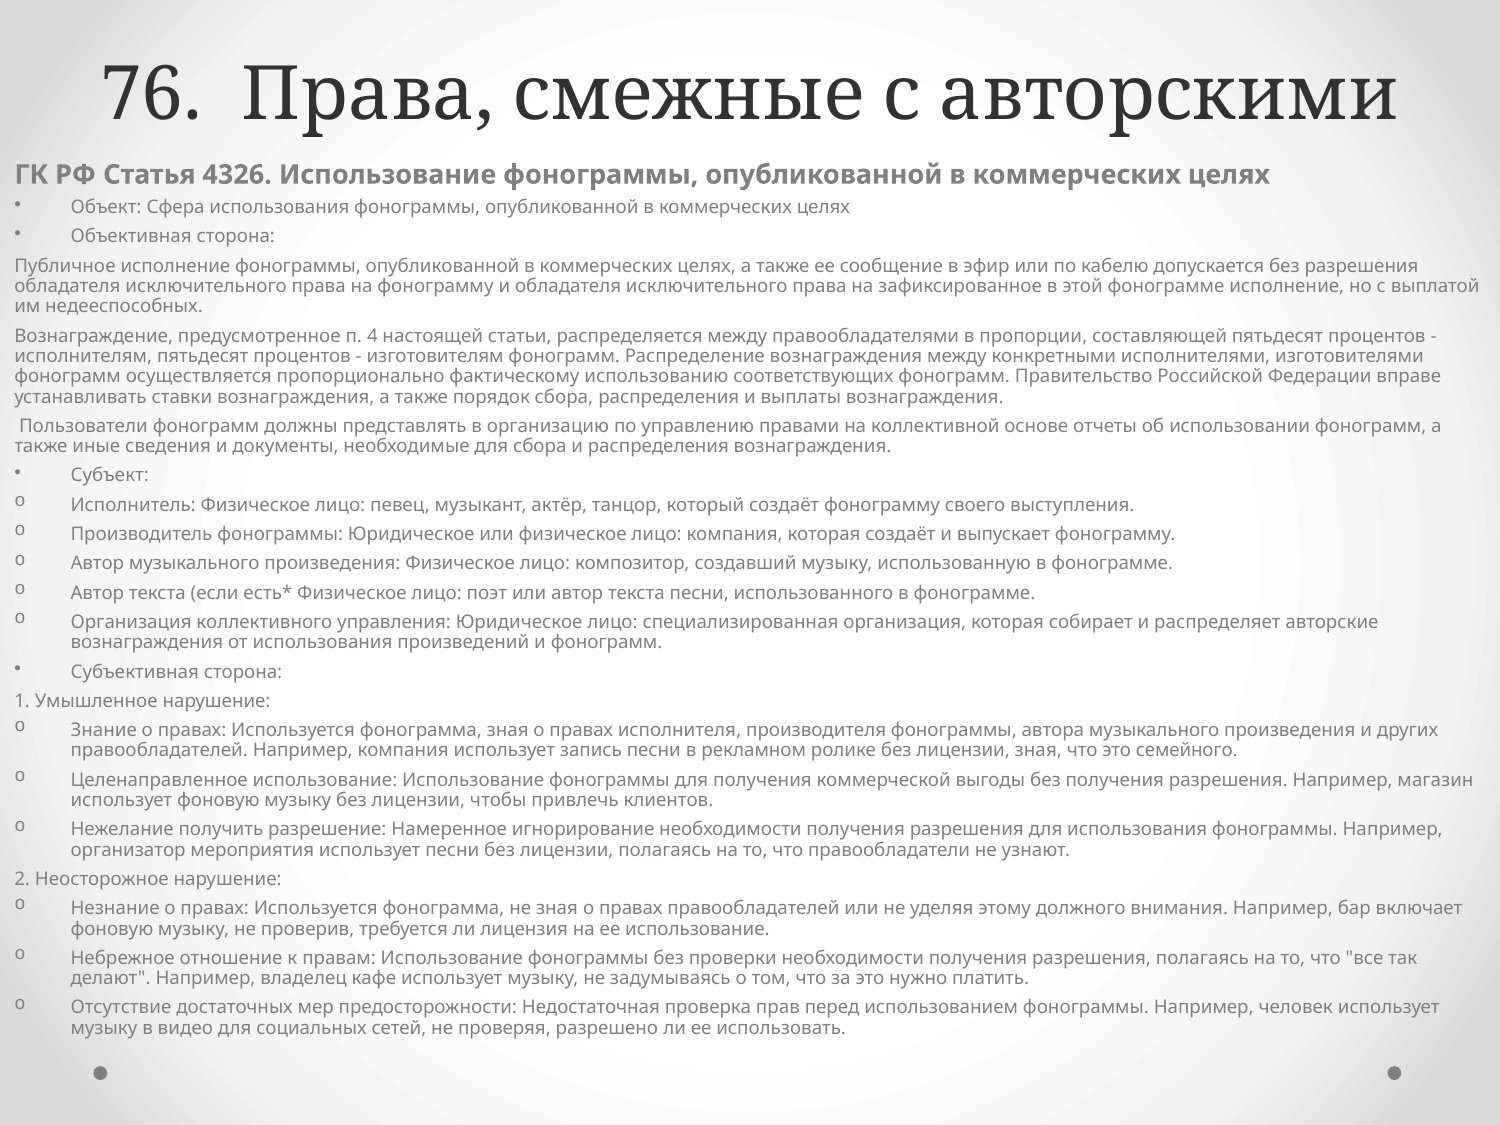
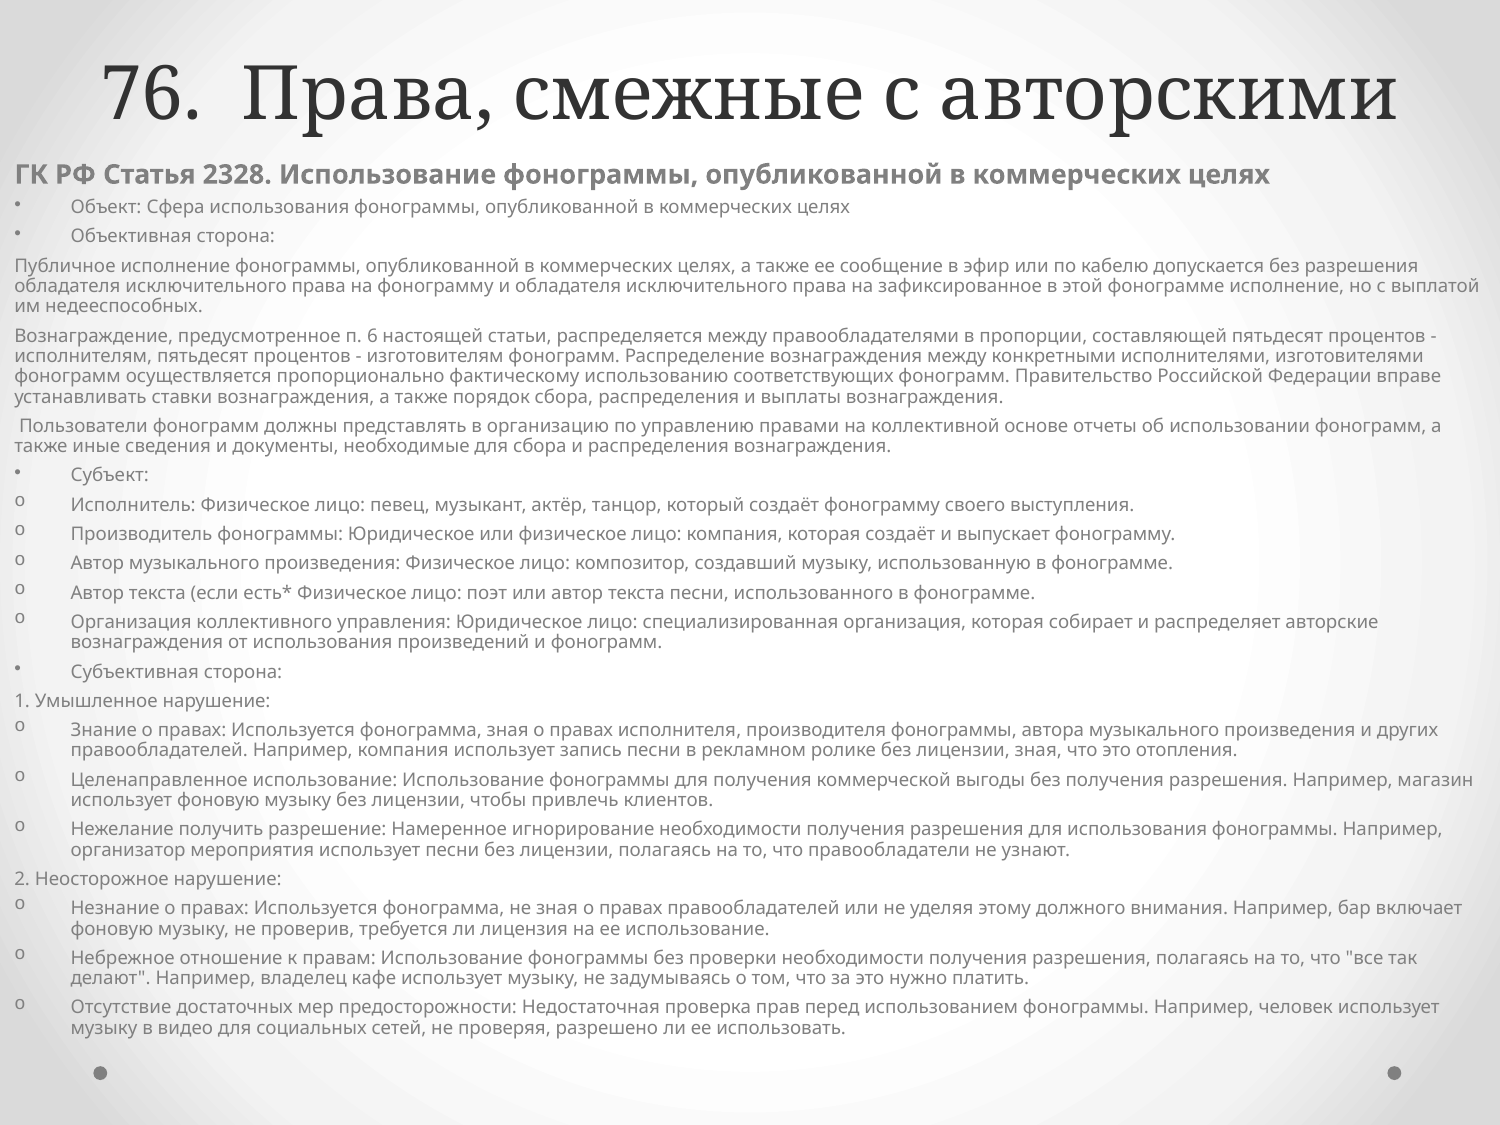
4326: 4326 -> 2328
4: 4 -> 6
семейного: семейного -> отопления
